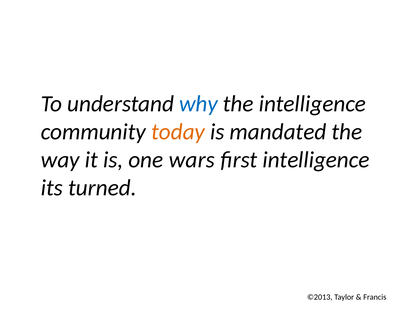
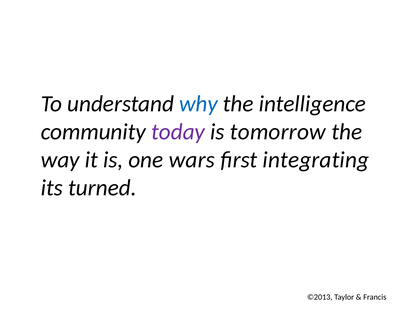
today colour: orange -> purple
mandated: mandated -> tomorrow
first intelligence: intelligence -> integrating
